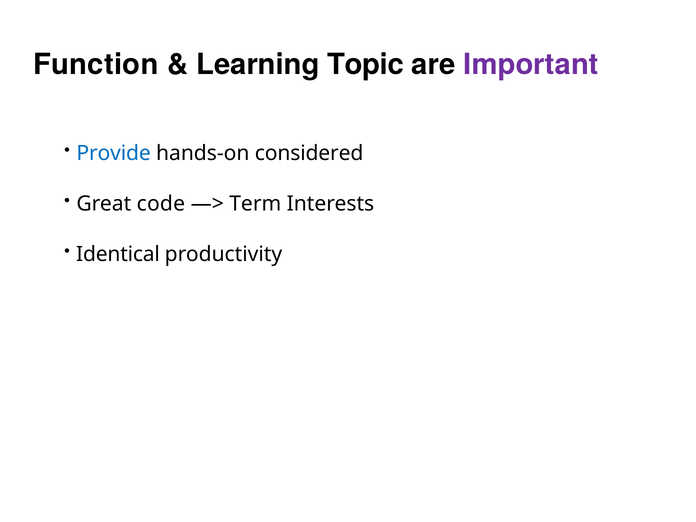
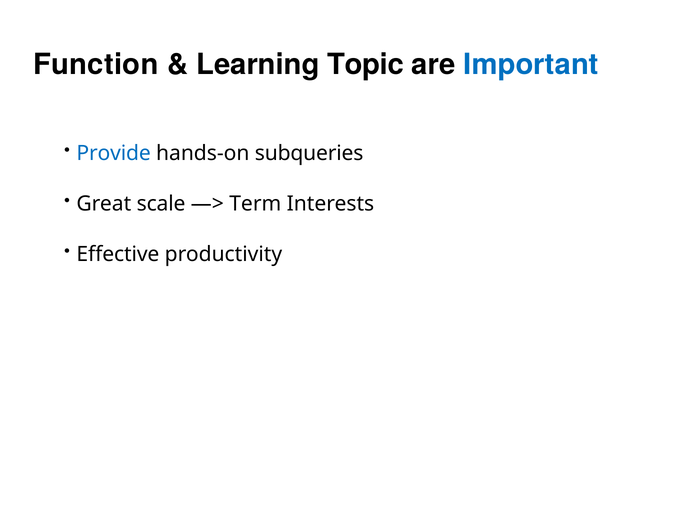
Important colour: purple -> blue
considered: considered -> subqueries
code: code -> scale
Identical: Identical -> Effective
